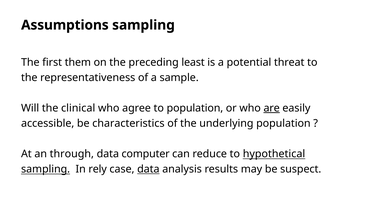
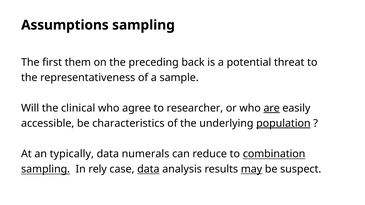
least: least -> back
to population: population -> researcher
population at (283, 124) underline: none -> present
through: through -> typically
computer: computer -> numerals
hypothetical: hypothetical -> combination
may underline: none -> present
